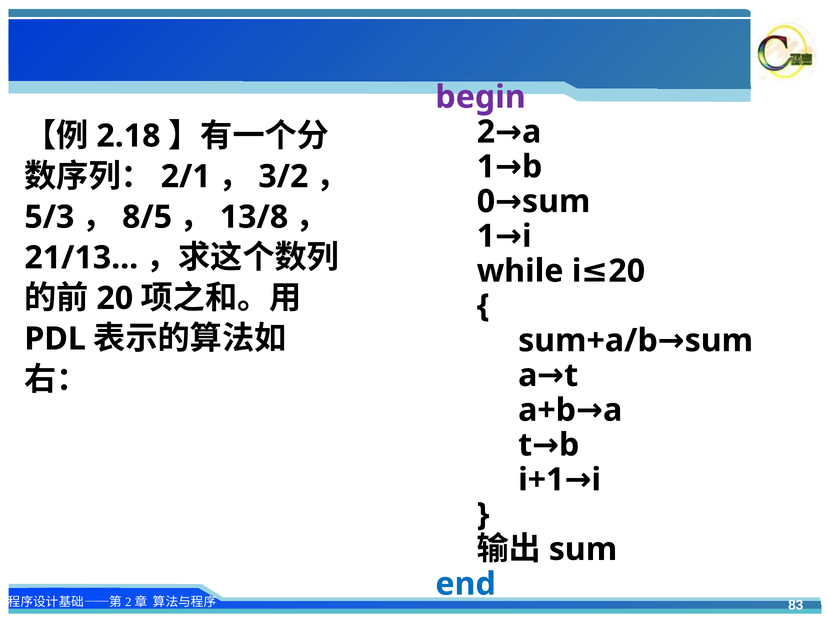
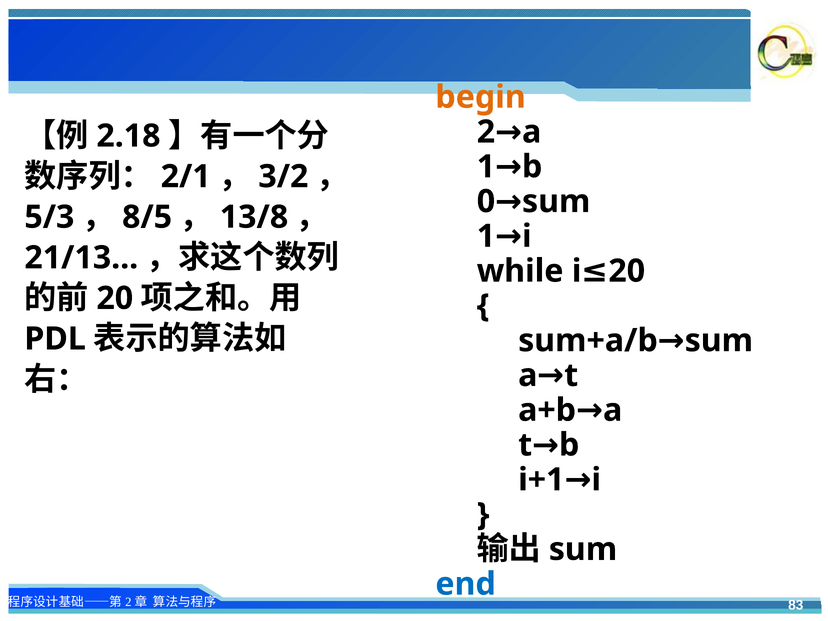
begin colour: purple -> orange
